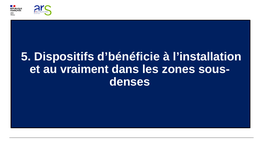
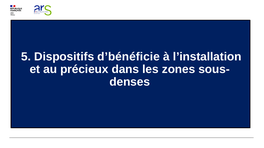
vraiment: vraiment -> précieux
